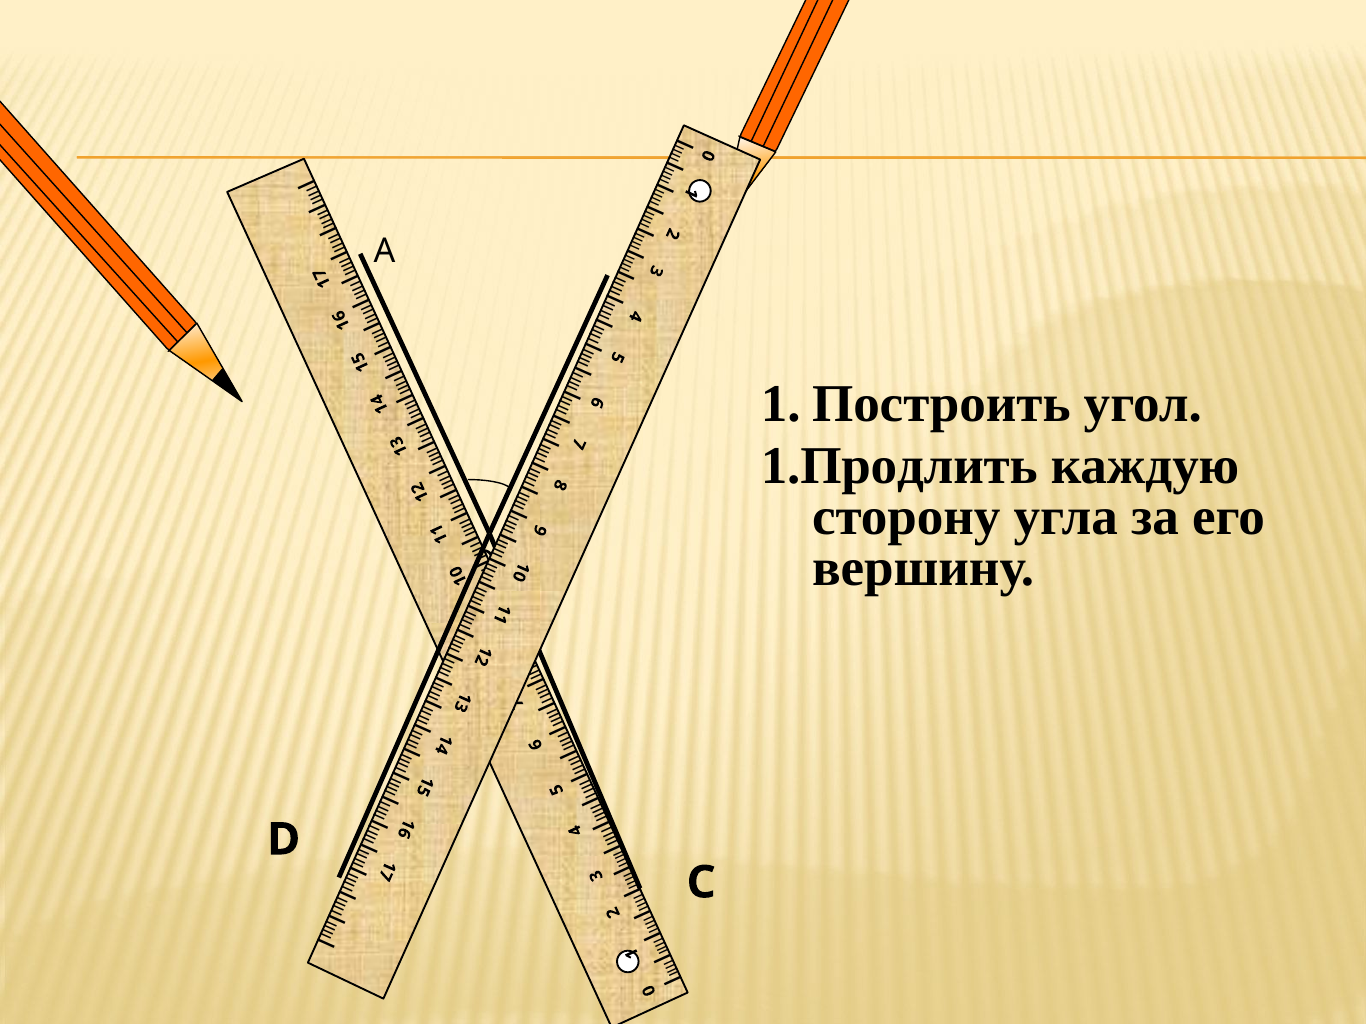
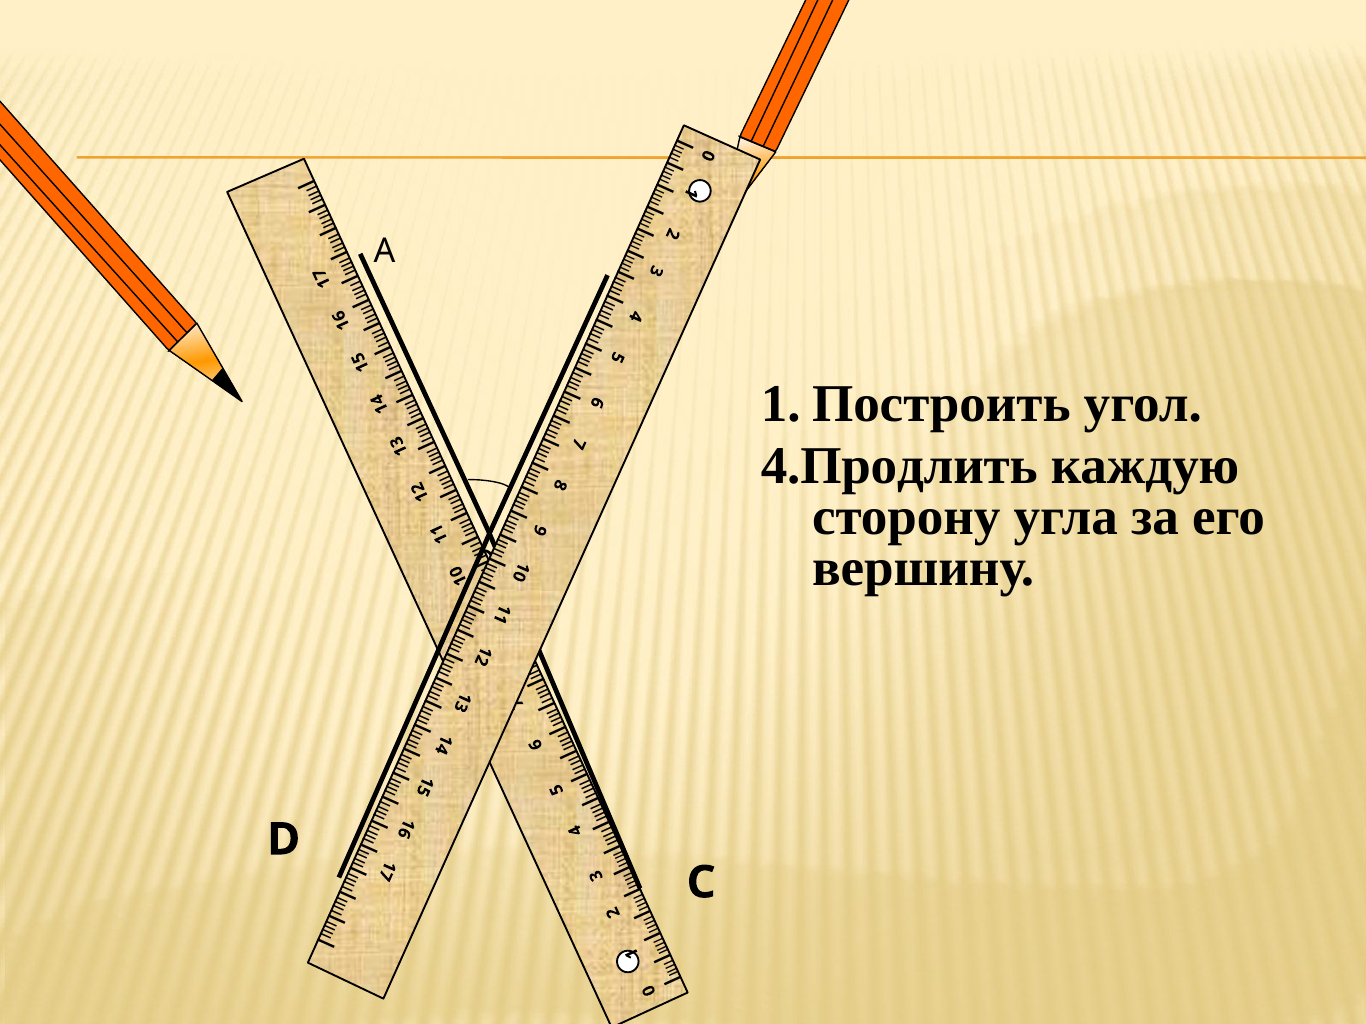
1.Продлить: 1.Продлить -> 4.Продлить
